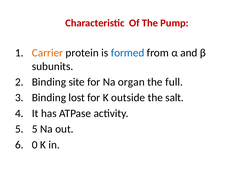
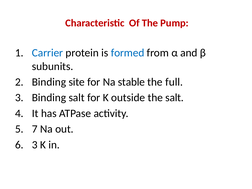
Carrier colour: orange -> blue
organ: organ -> stable
Binding lost: lost -> salt
5 at (35, 129): 5 -> 7
0 at (35, 145): 0 -> 3
